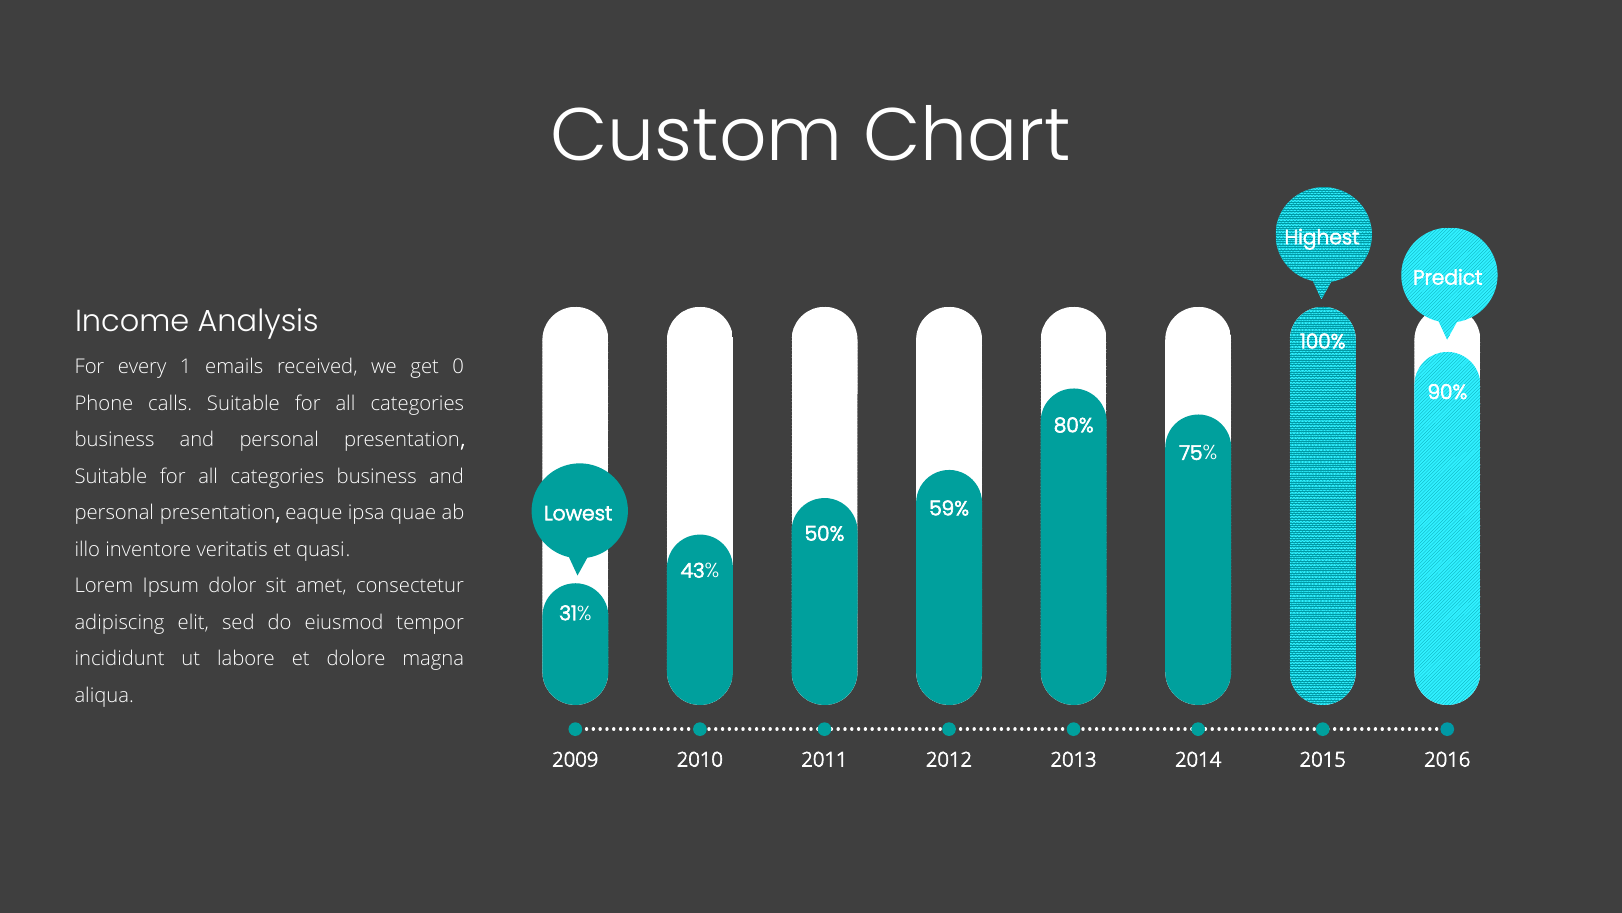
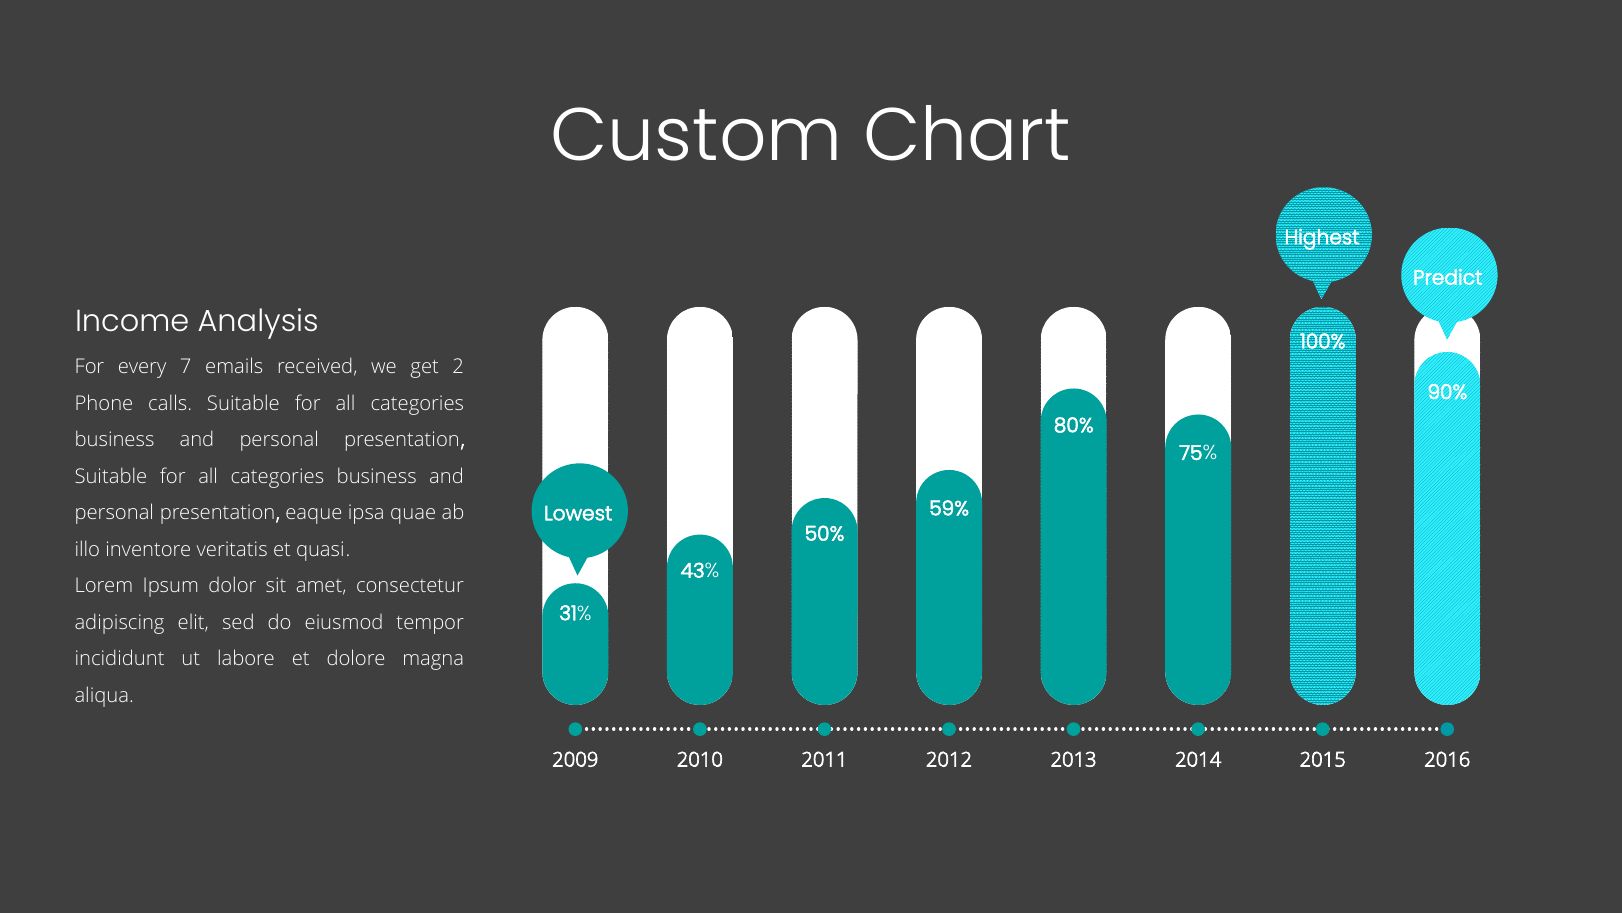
1: 1 -> 7
0: 0 -> 2
